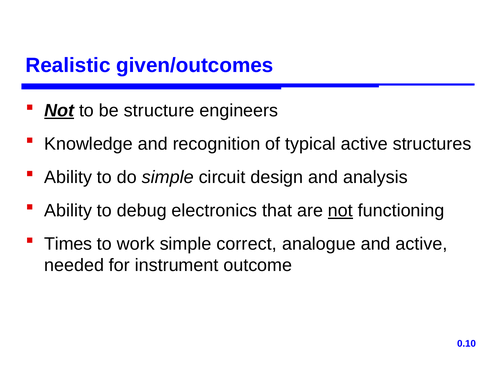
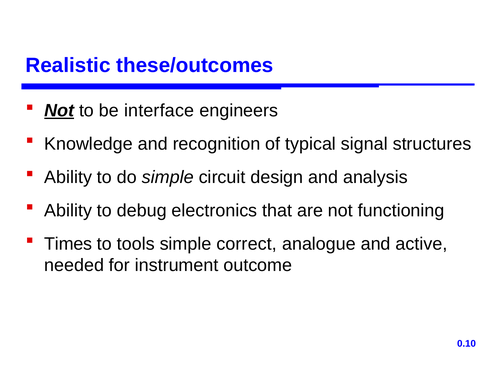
given/outcomes: given/outcomes -> these/outcomes
structure: structure -> interface
typical active: active -> signal
not at (340, 211) underline: present -> none
work: work -> tools
